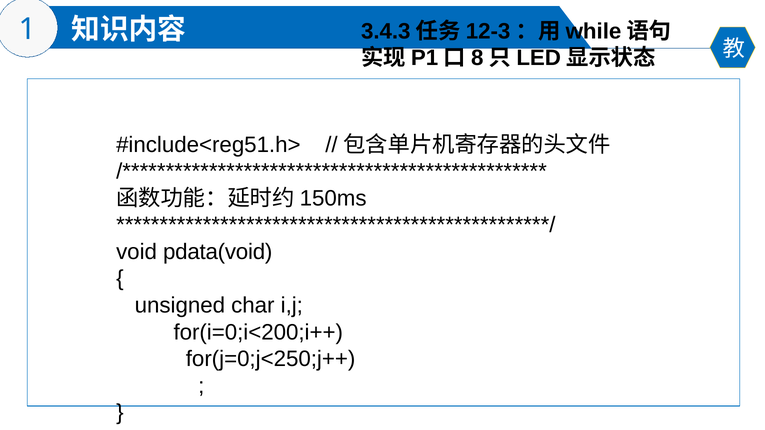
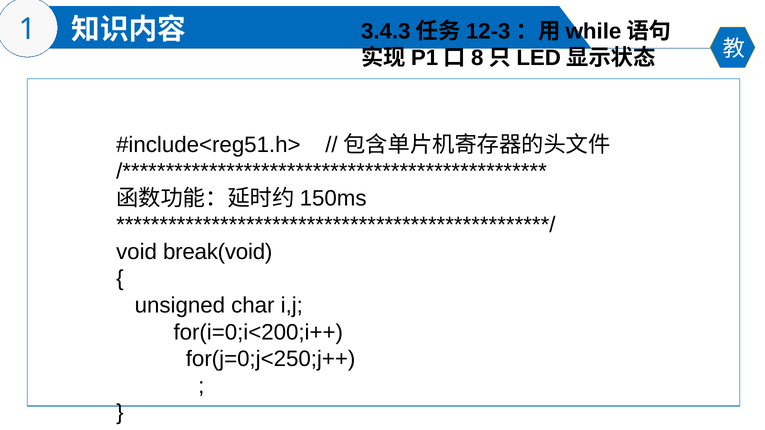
pdata(void: pdata(void -> break(void
